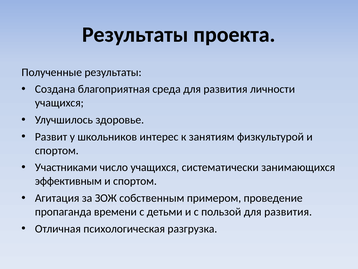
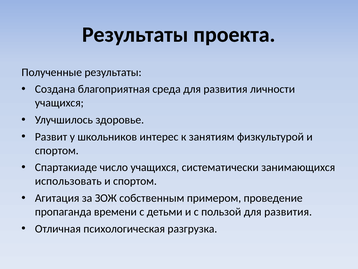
Участниками: Участниками -> Спартакиаде
эффективным: эффективным -> использовать
